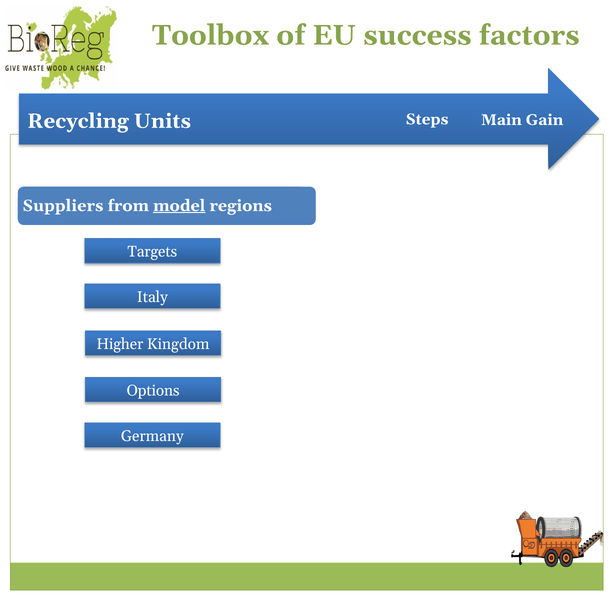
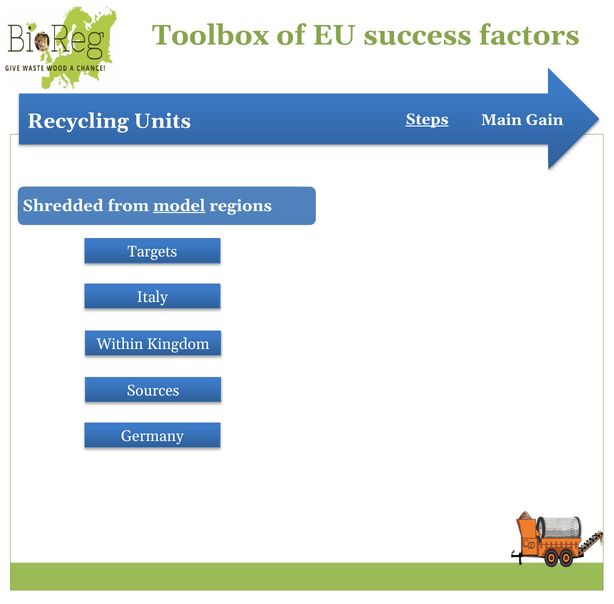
Steps underline: none -> present
Suppliers: Suppliers -> Shredded
Higher: Higher -> Within
Options: Options -> Sources
